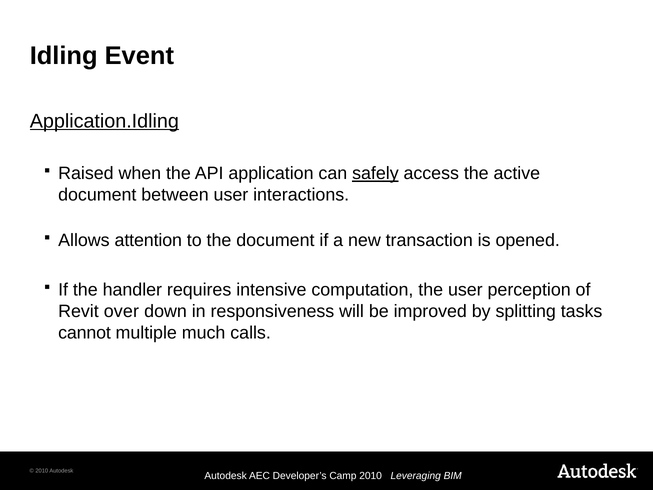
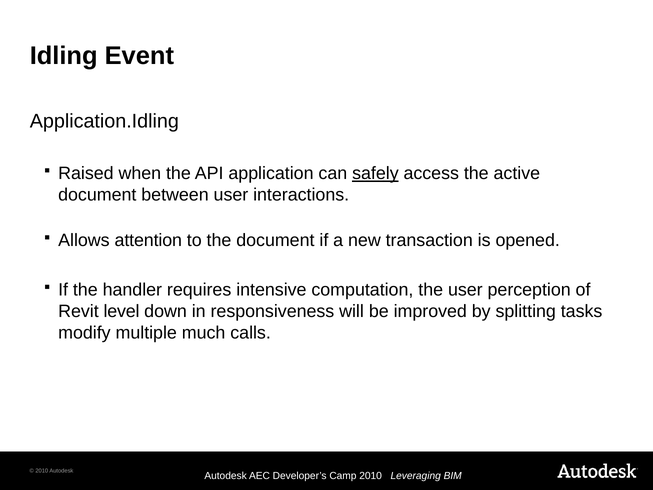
Application.Idling underline: present -> none
over: over -> level
cannot: cannot -> modify
